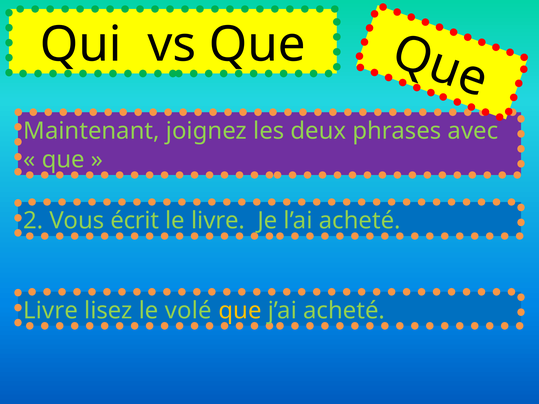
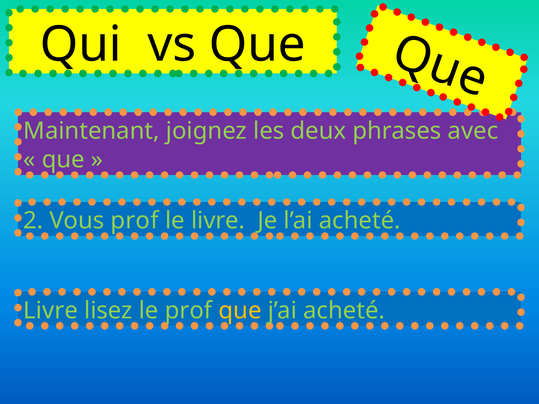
Vous écrit: écrit -> prof
le volé: volé -> prof
